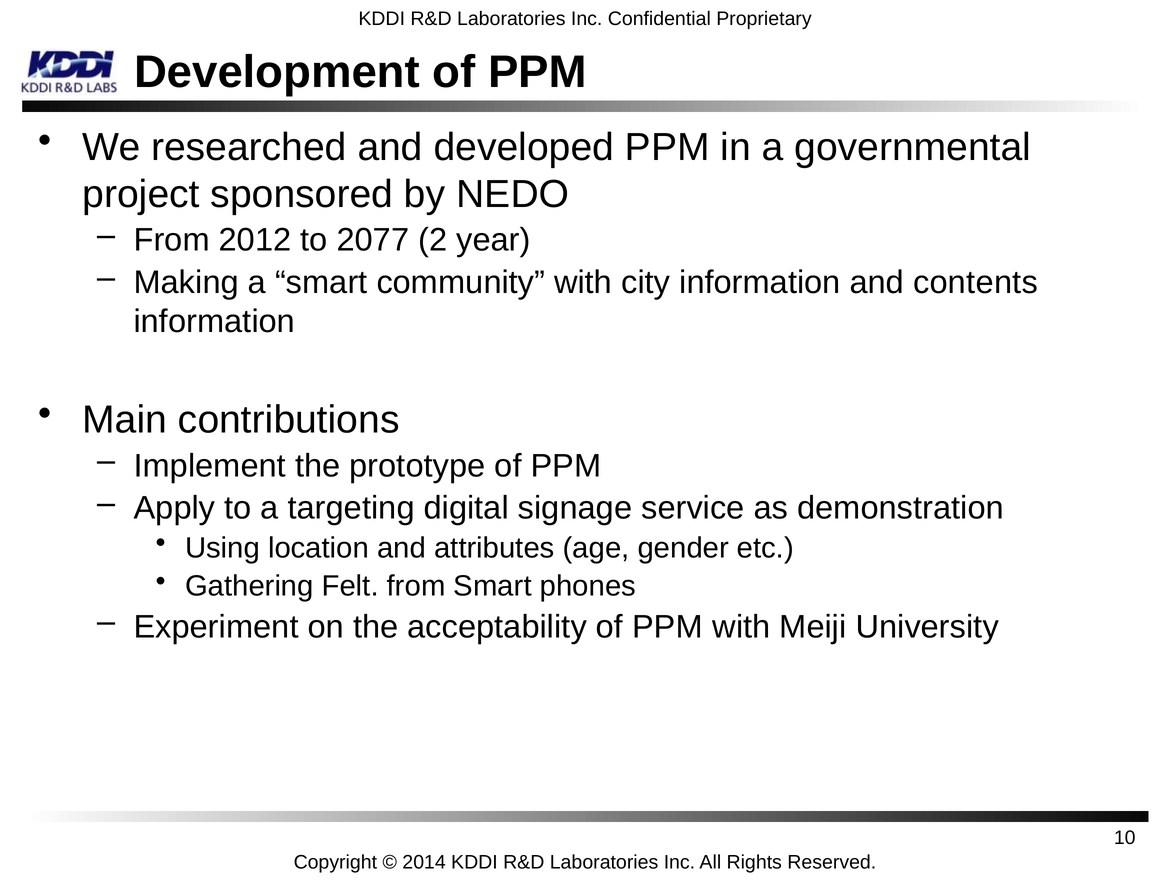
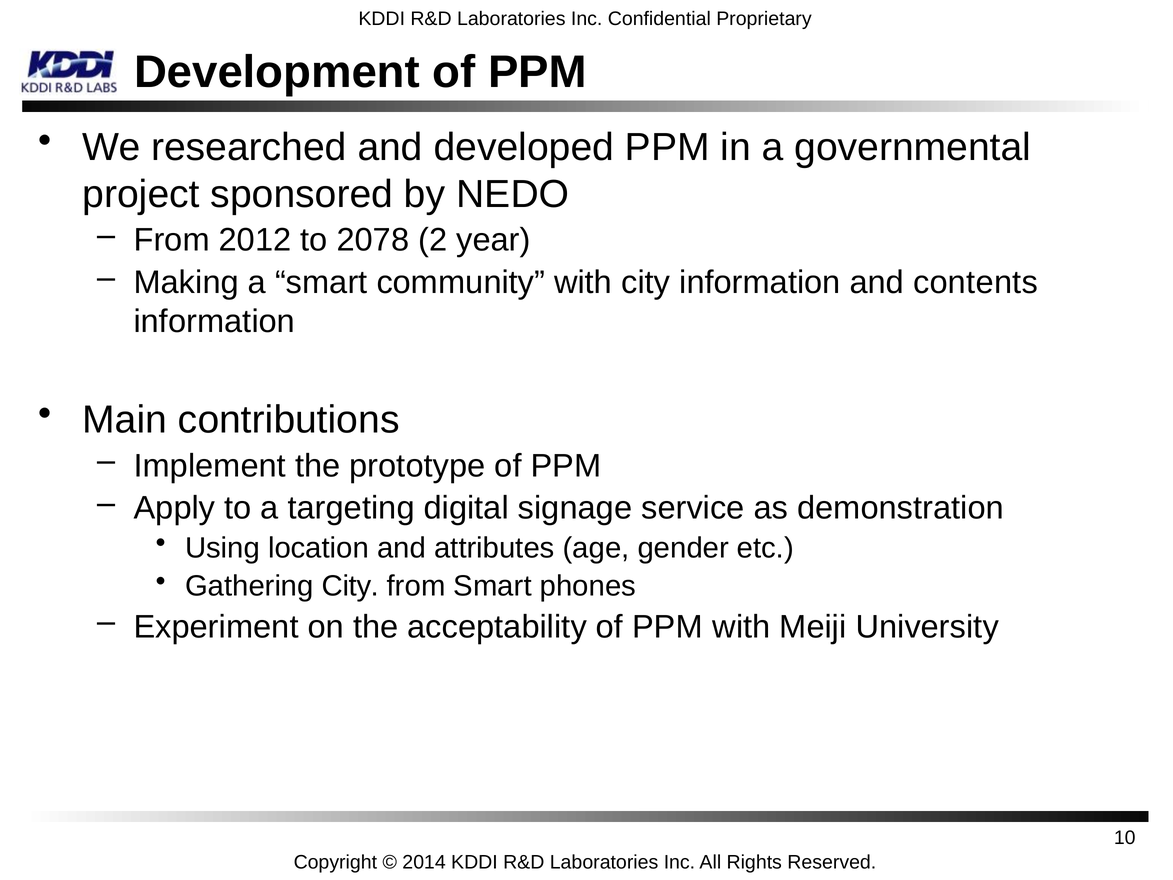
2077: 2077 -> 2078
Gathering Felt: Felt -> City
